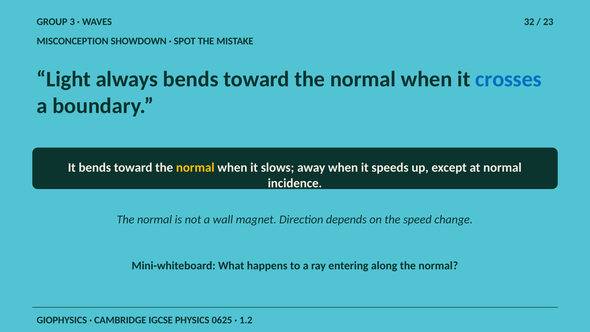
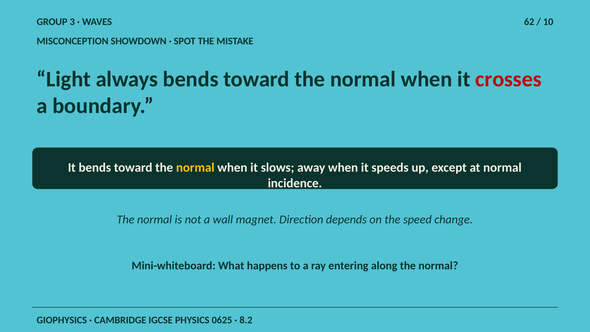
32: 32 -> 62
23: 23 -> 10
crosses colour: blue -> red
1.2: 1.2 -> 8.2
